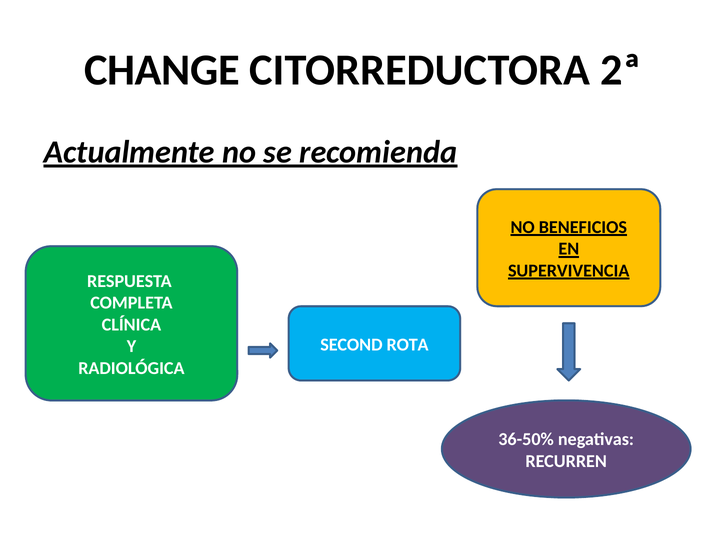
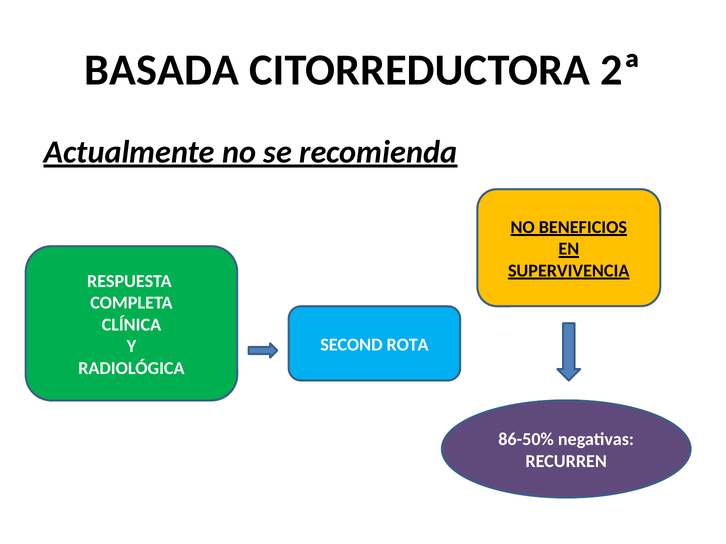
CHANGE: CHANGE -> BASADA
36-50%: 36-50% -> 86-50%
